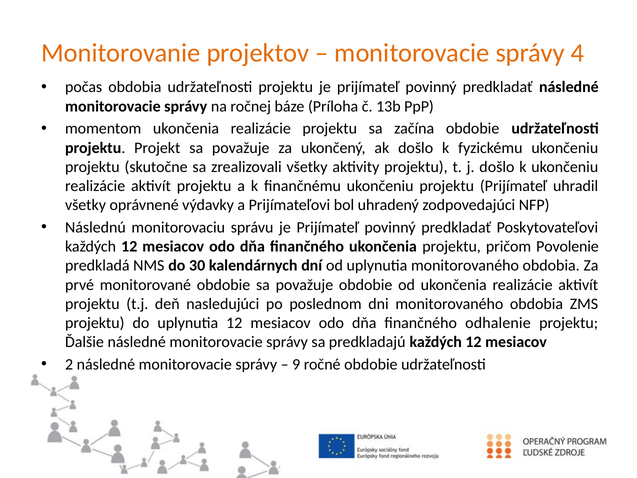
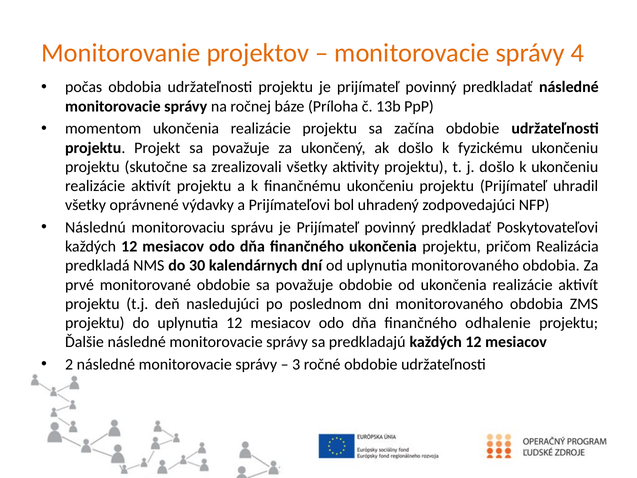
Povolenie: Povolenie -> Realizácia
9: 9 -> 3
